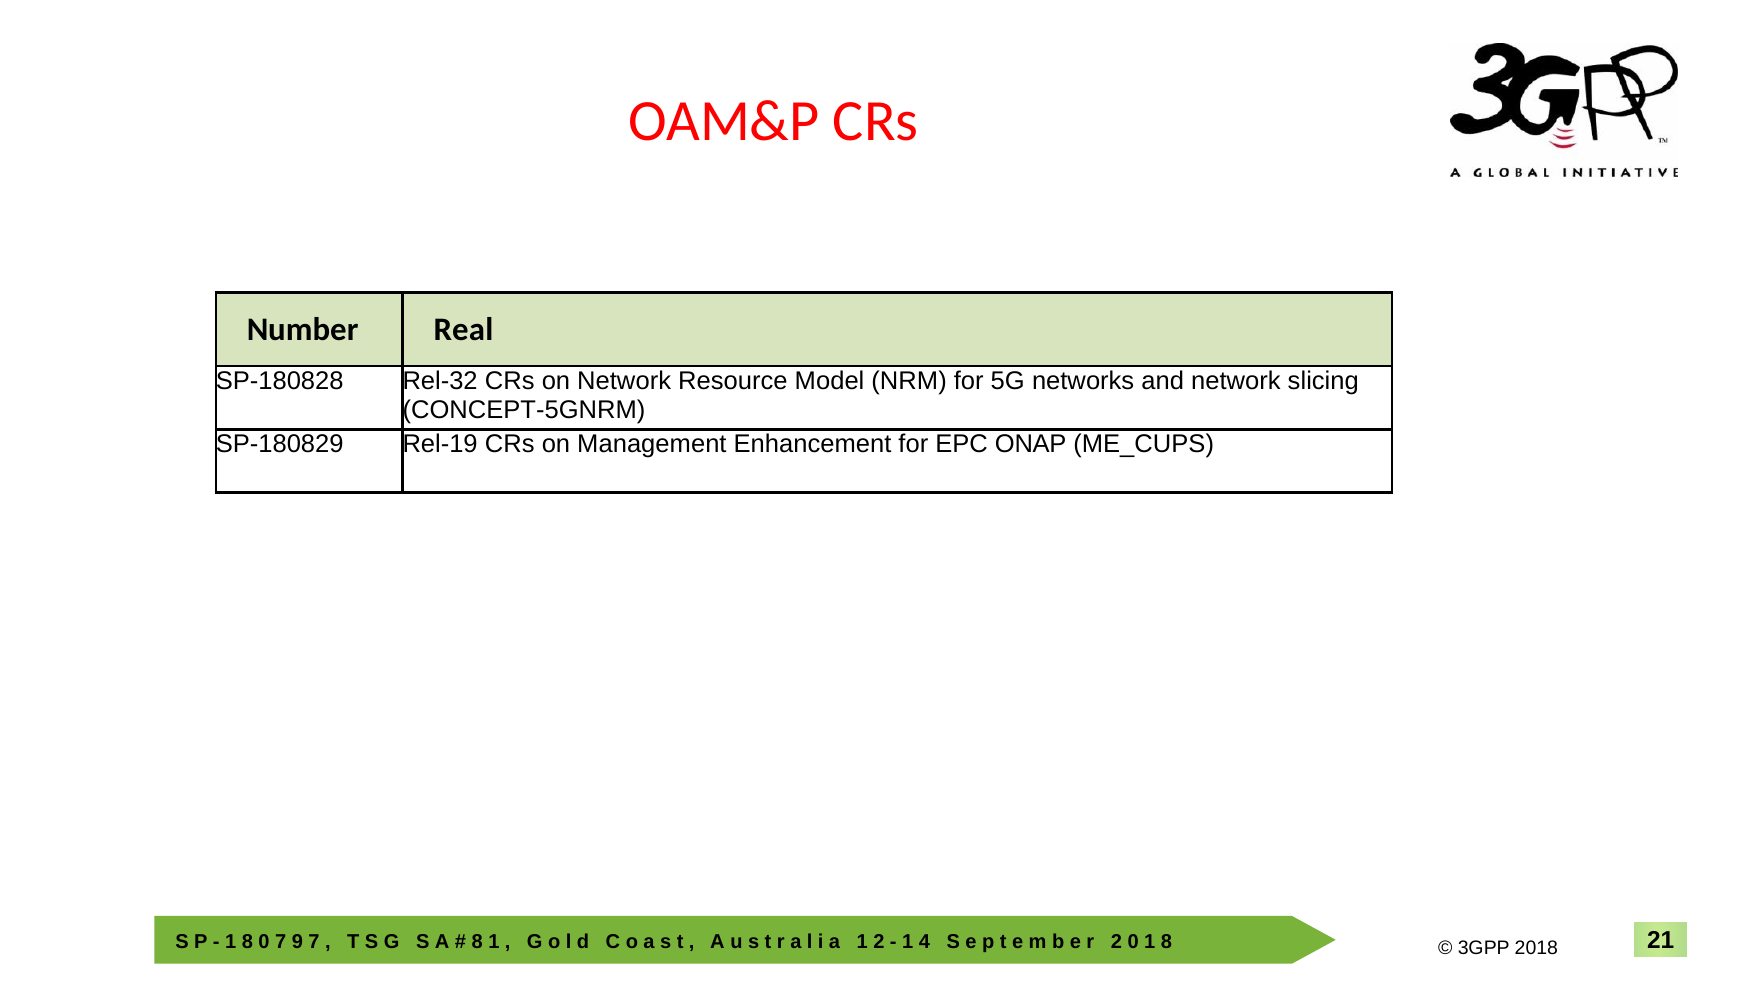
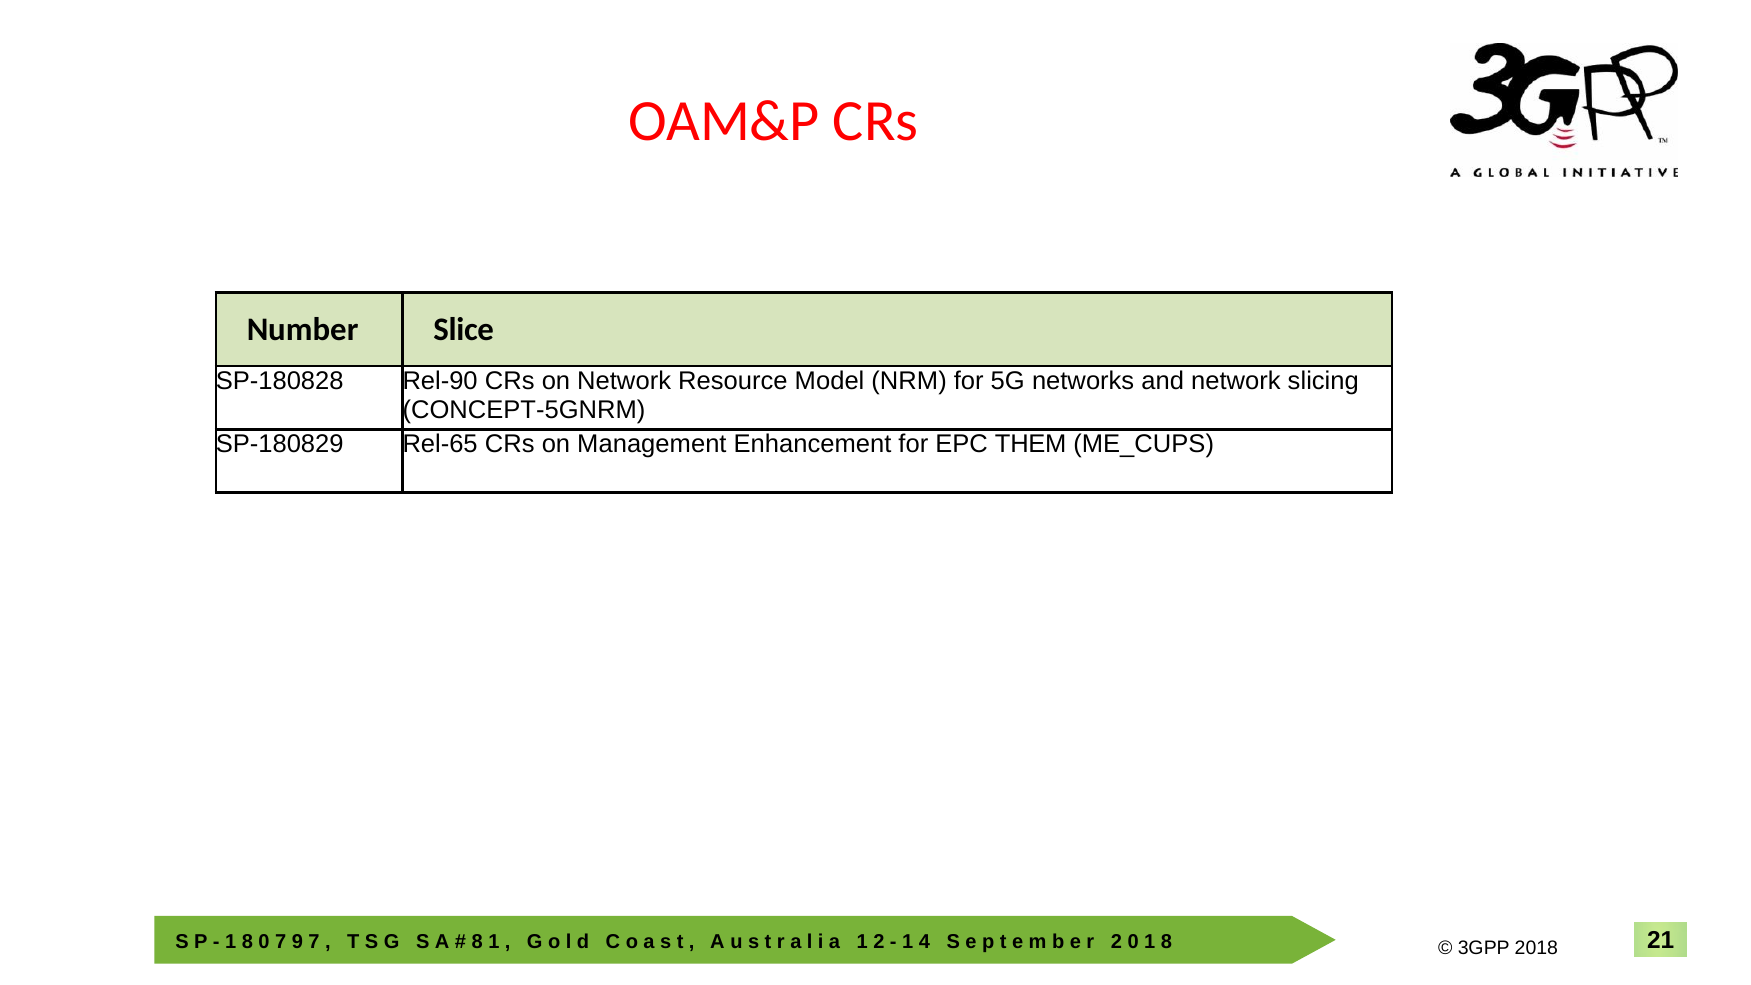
Real: Real -> Slice
Rel-32: Rel-32 -> Rel-90
Rel-19: Rel-19 -> Rel-65
ONAP: ONAP -> THEM
